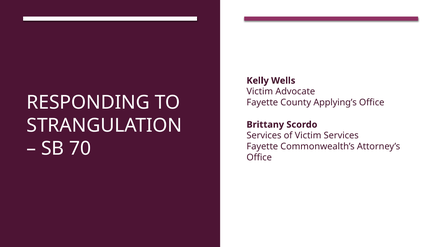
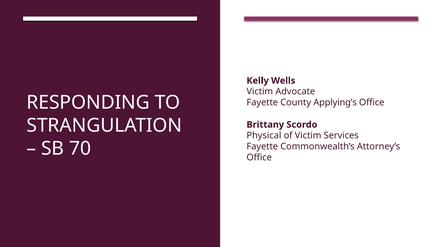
Services at (264, 136): Services -> Physical
